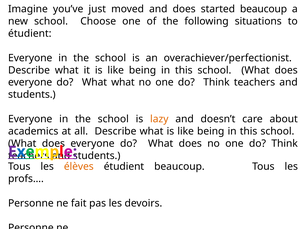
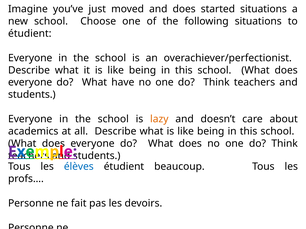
started beaucoup: beaucoup -> situations
What what: what -> have
élèves colour: orange -> blue
